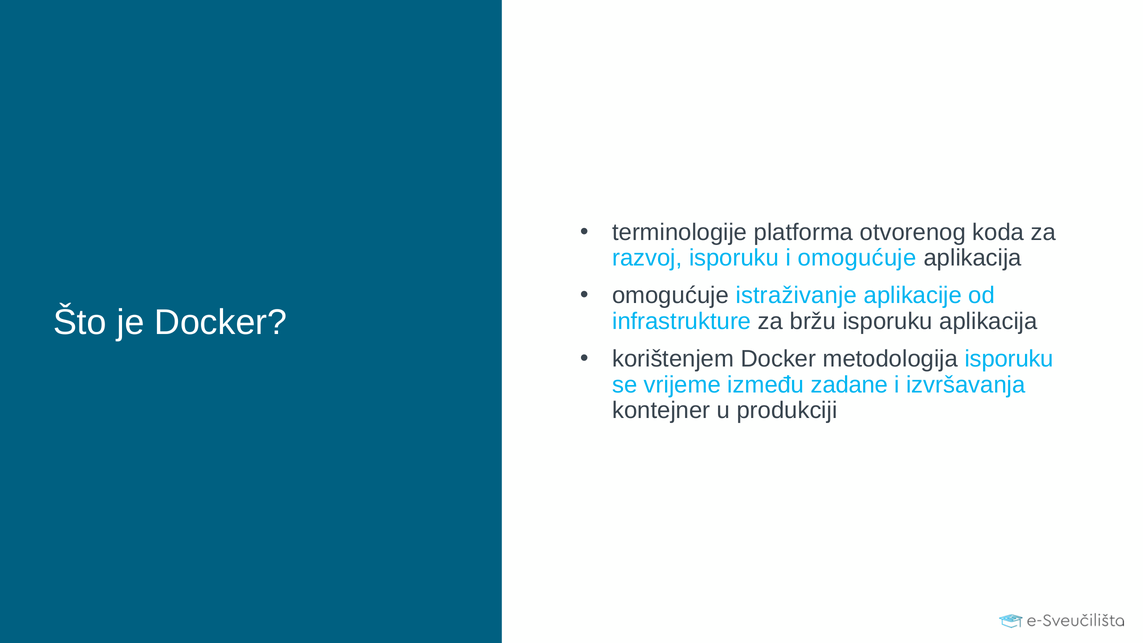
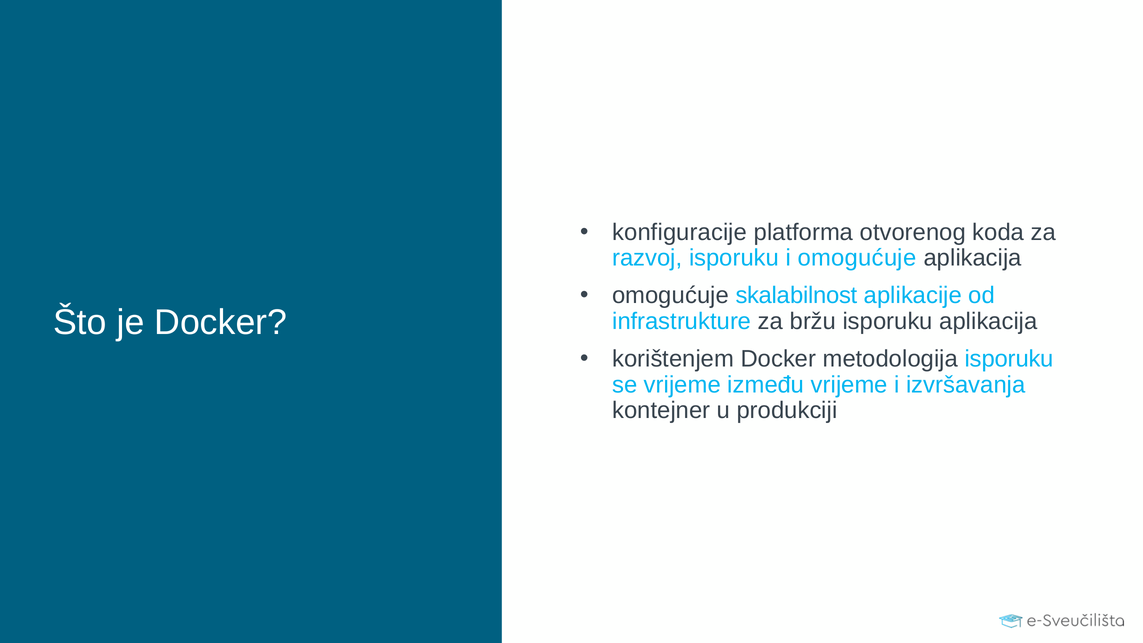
terminologije: terminologije -> konfiguracije
istraživanje: istraživanje -> skalabilnost
između zadane: zadane -> vrijeme
